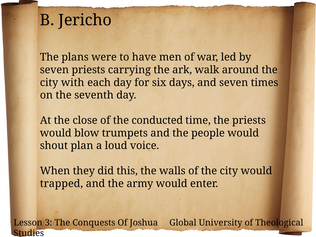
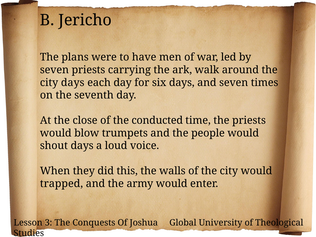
city with: with -> days
shout plan: plan -> days
